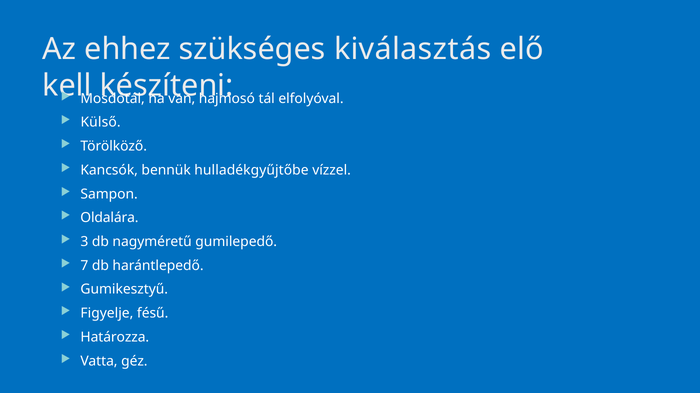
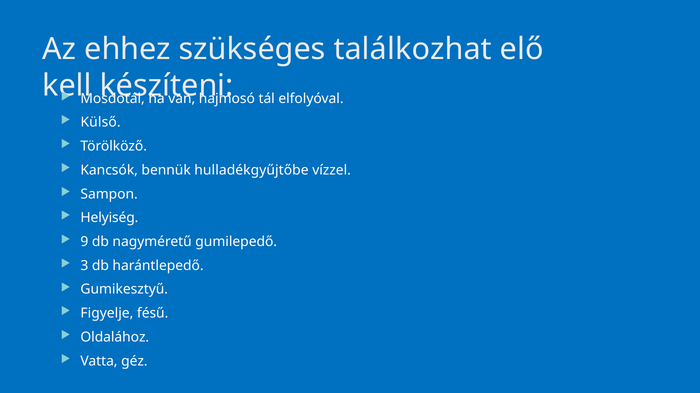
kiválasztás: kiválasztás -> találkozhat
Oldalára: Oldalára -> Helyiség
3: 3 -> 9
7: 7 -> 3
Határozza: Határozza -> Oldalához
